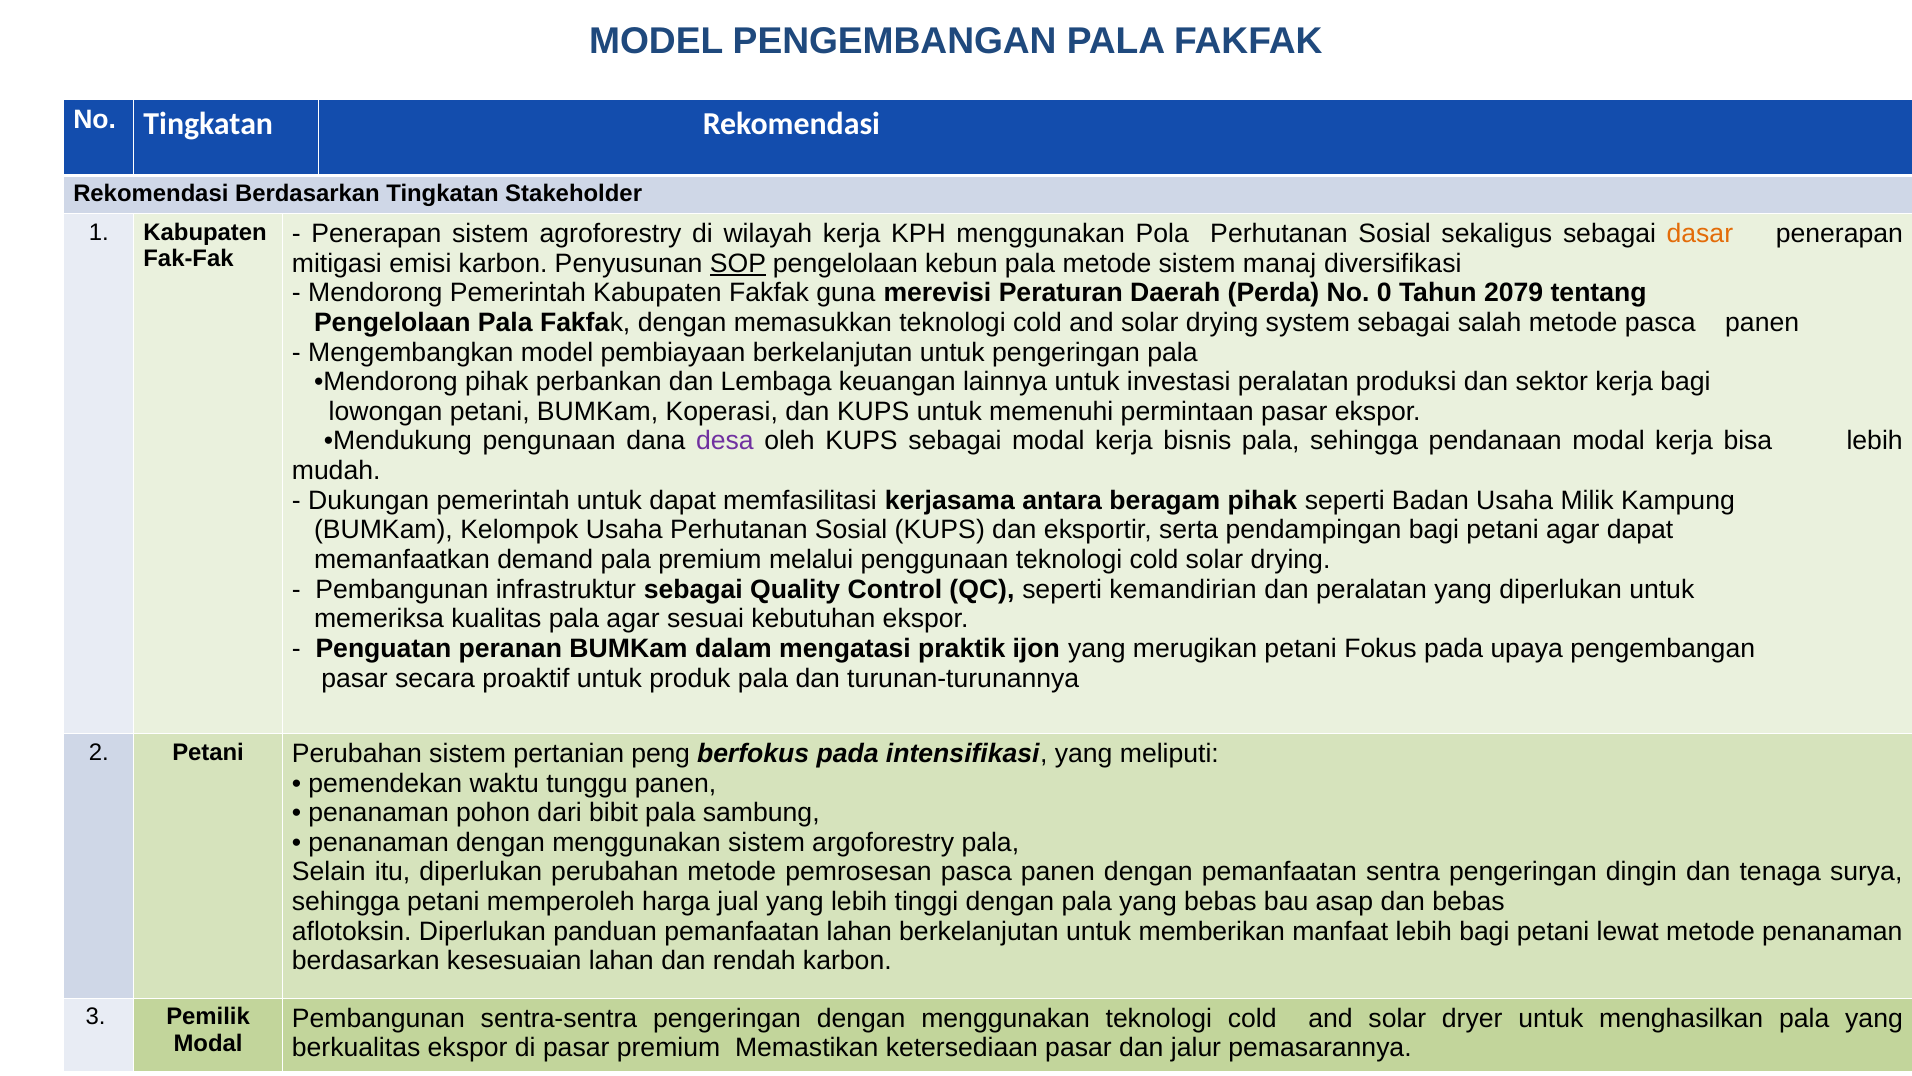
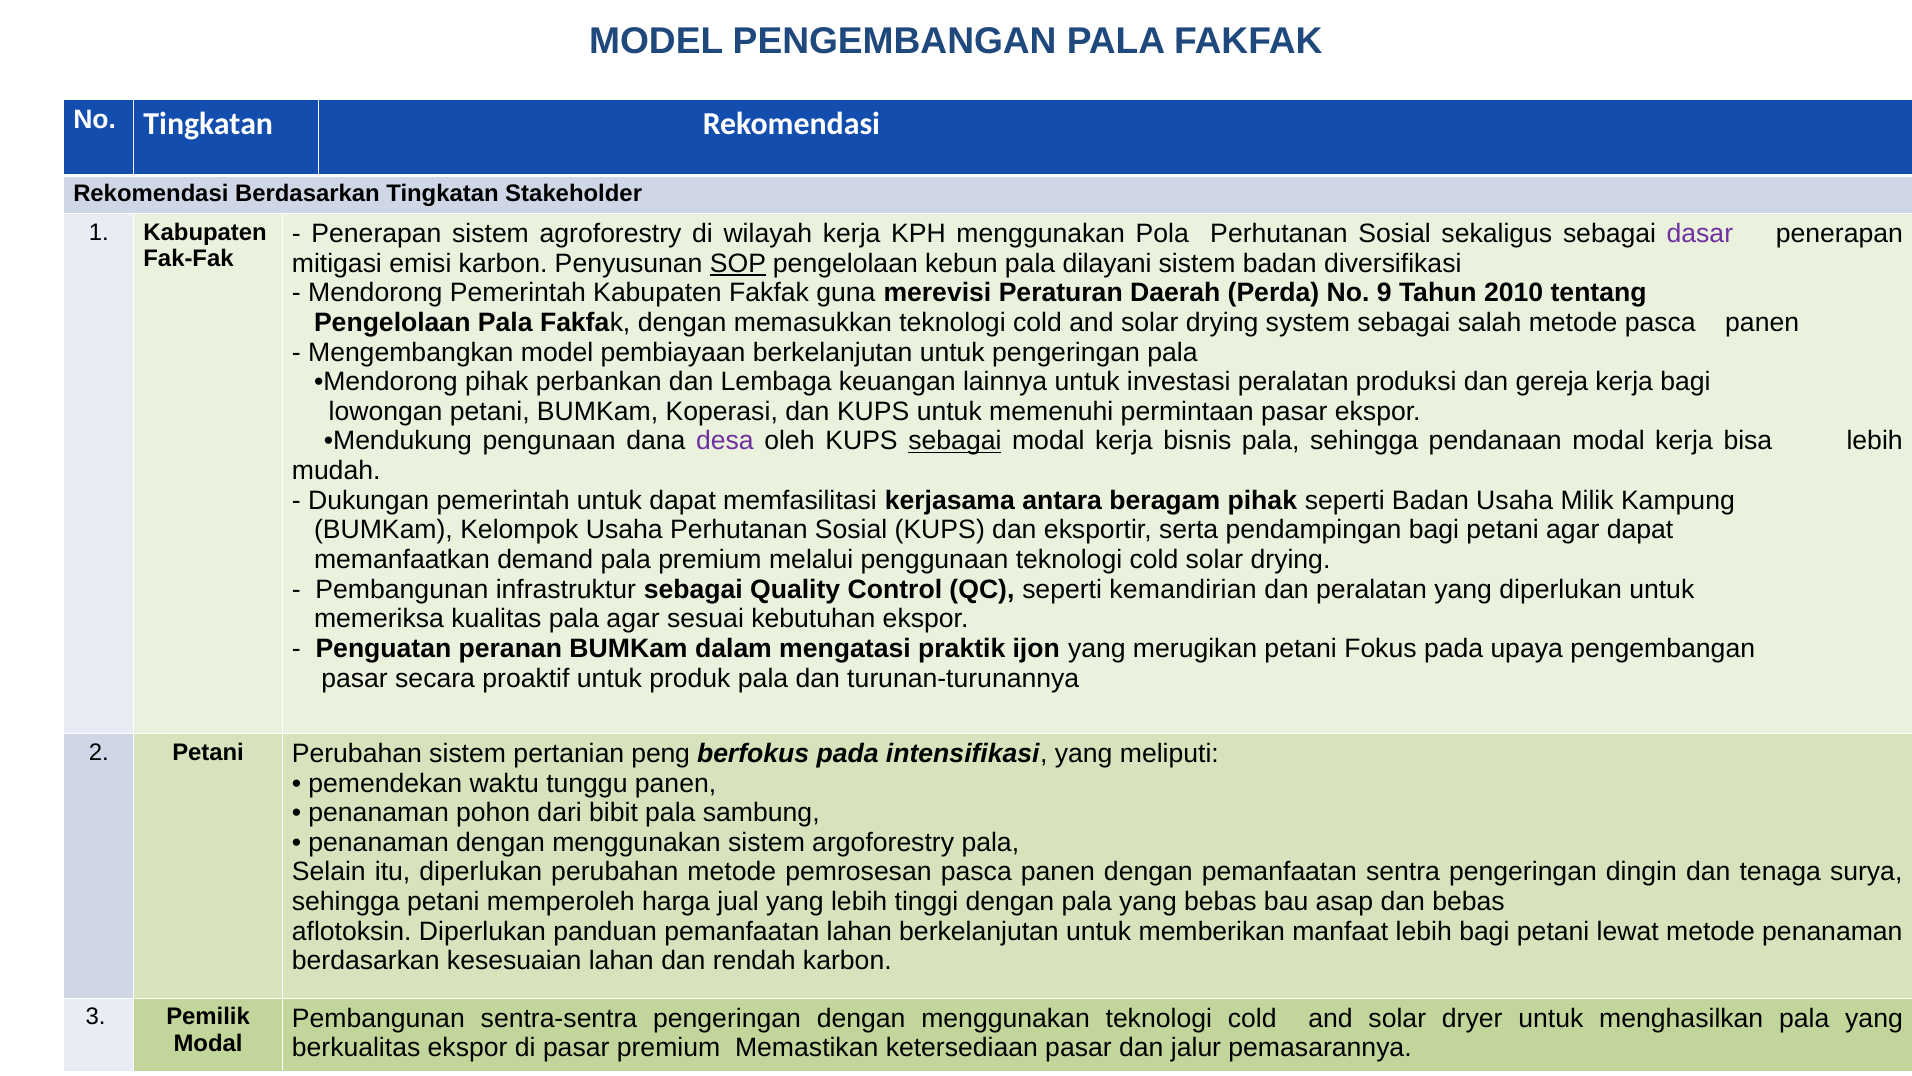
dasar colour: orange -> purple
pala metode: metode -> dilayani
sistem manaj: manaj -> badan
0: 0 -> 9
2079: 2079 -> 2010
sektor: sektor -> gereja
sebagai at (955, 441) underline: none -> present
